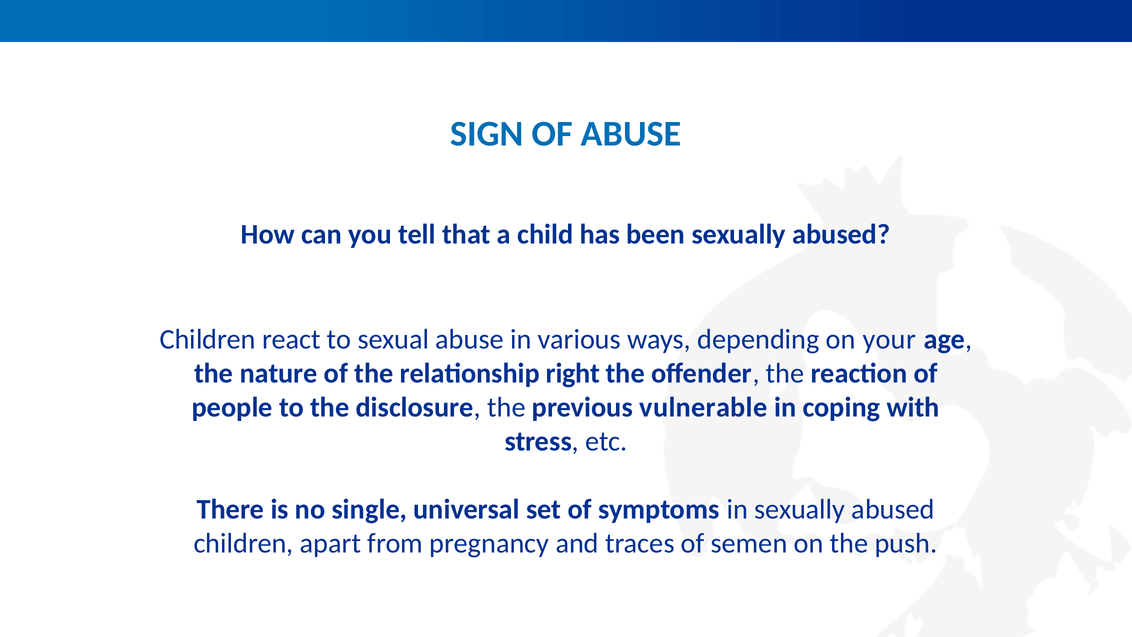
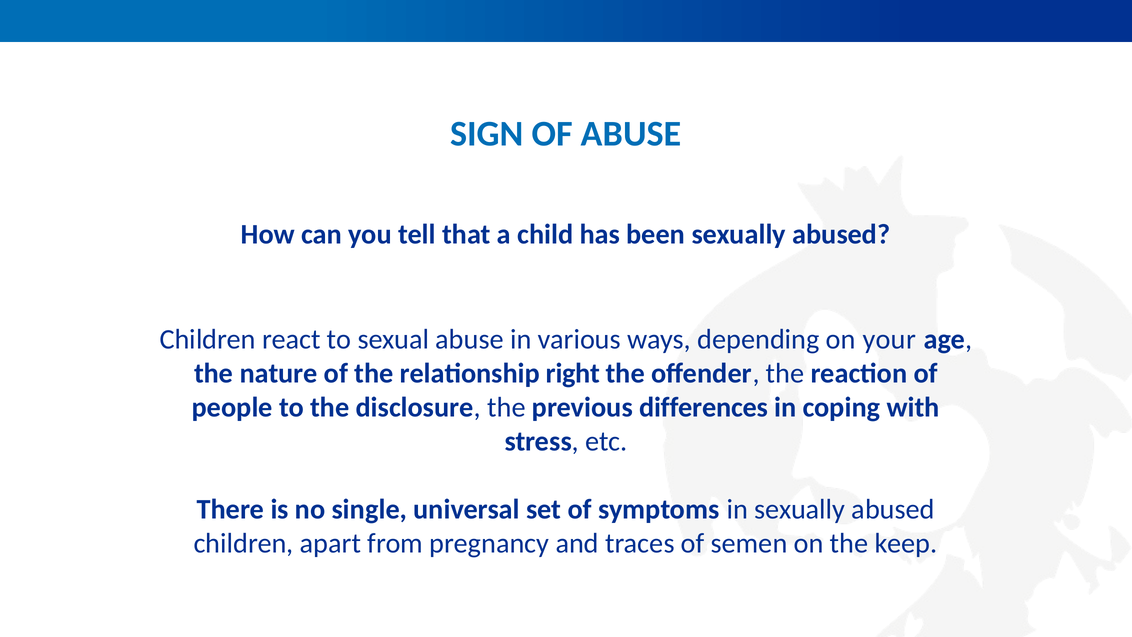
vulnerable: vulnerable -> differences
push: push -> keep
